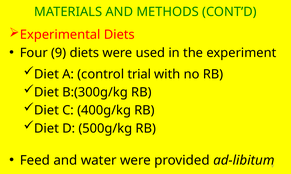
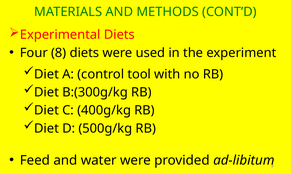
Four 9: 9 -> 8
trial: trial -> tool
